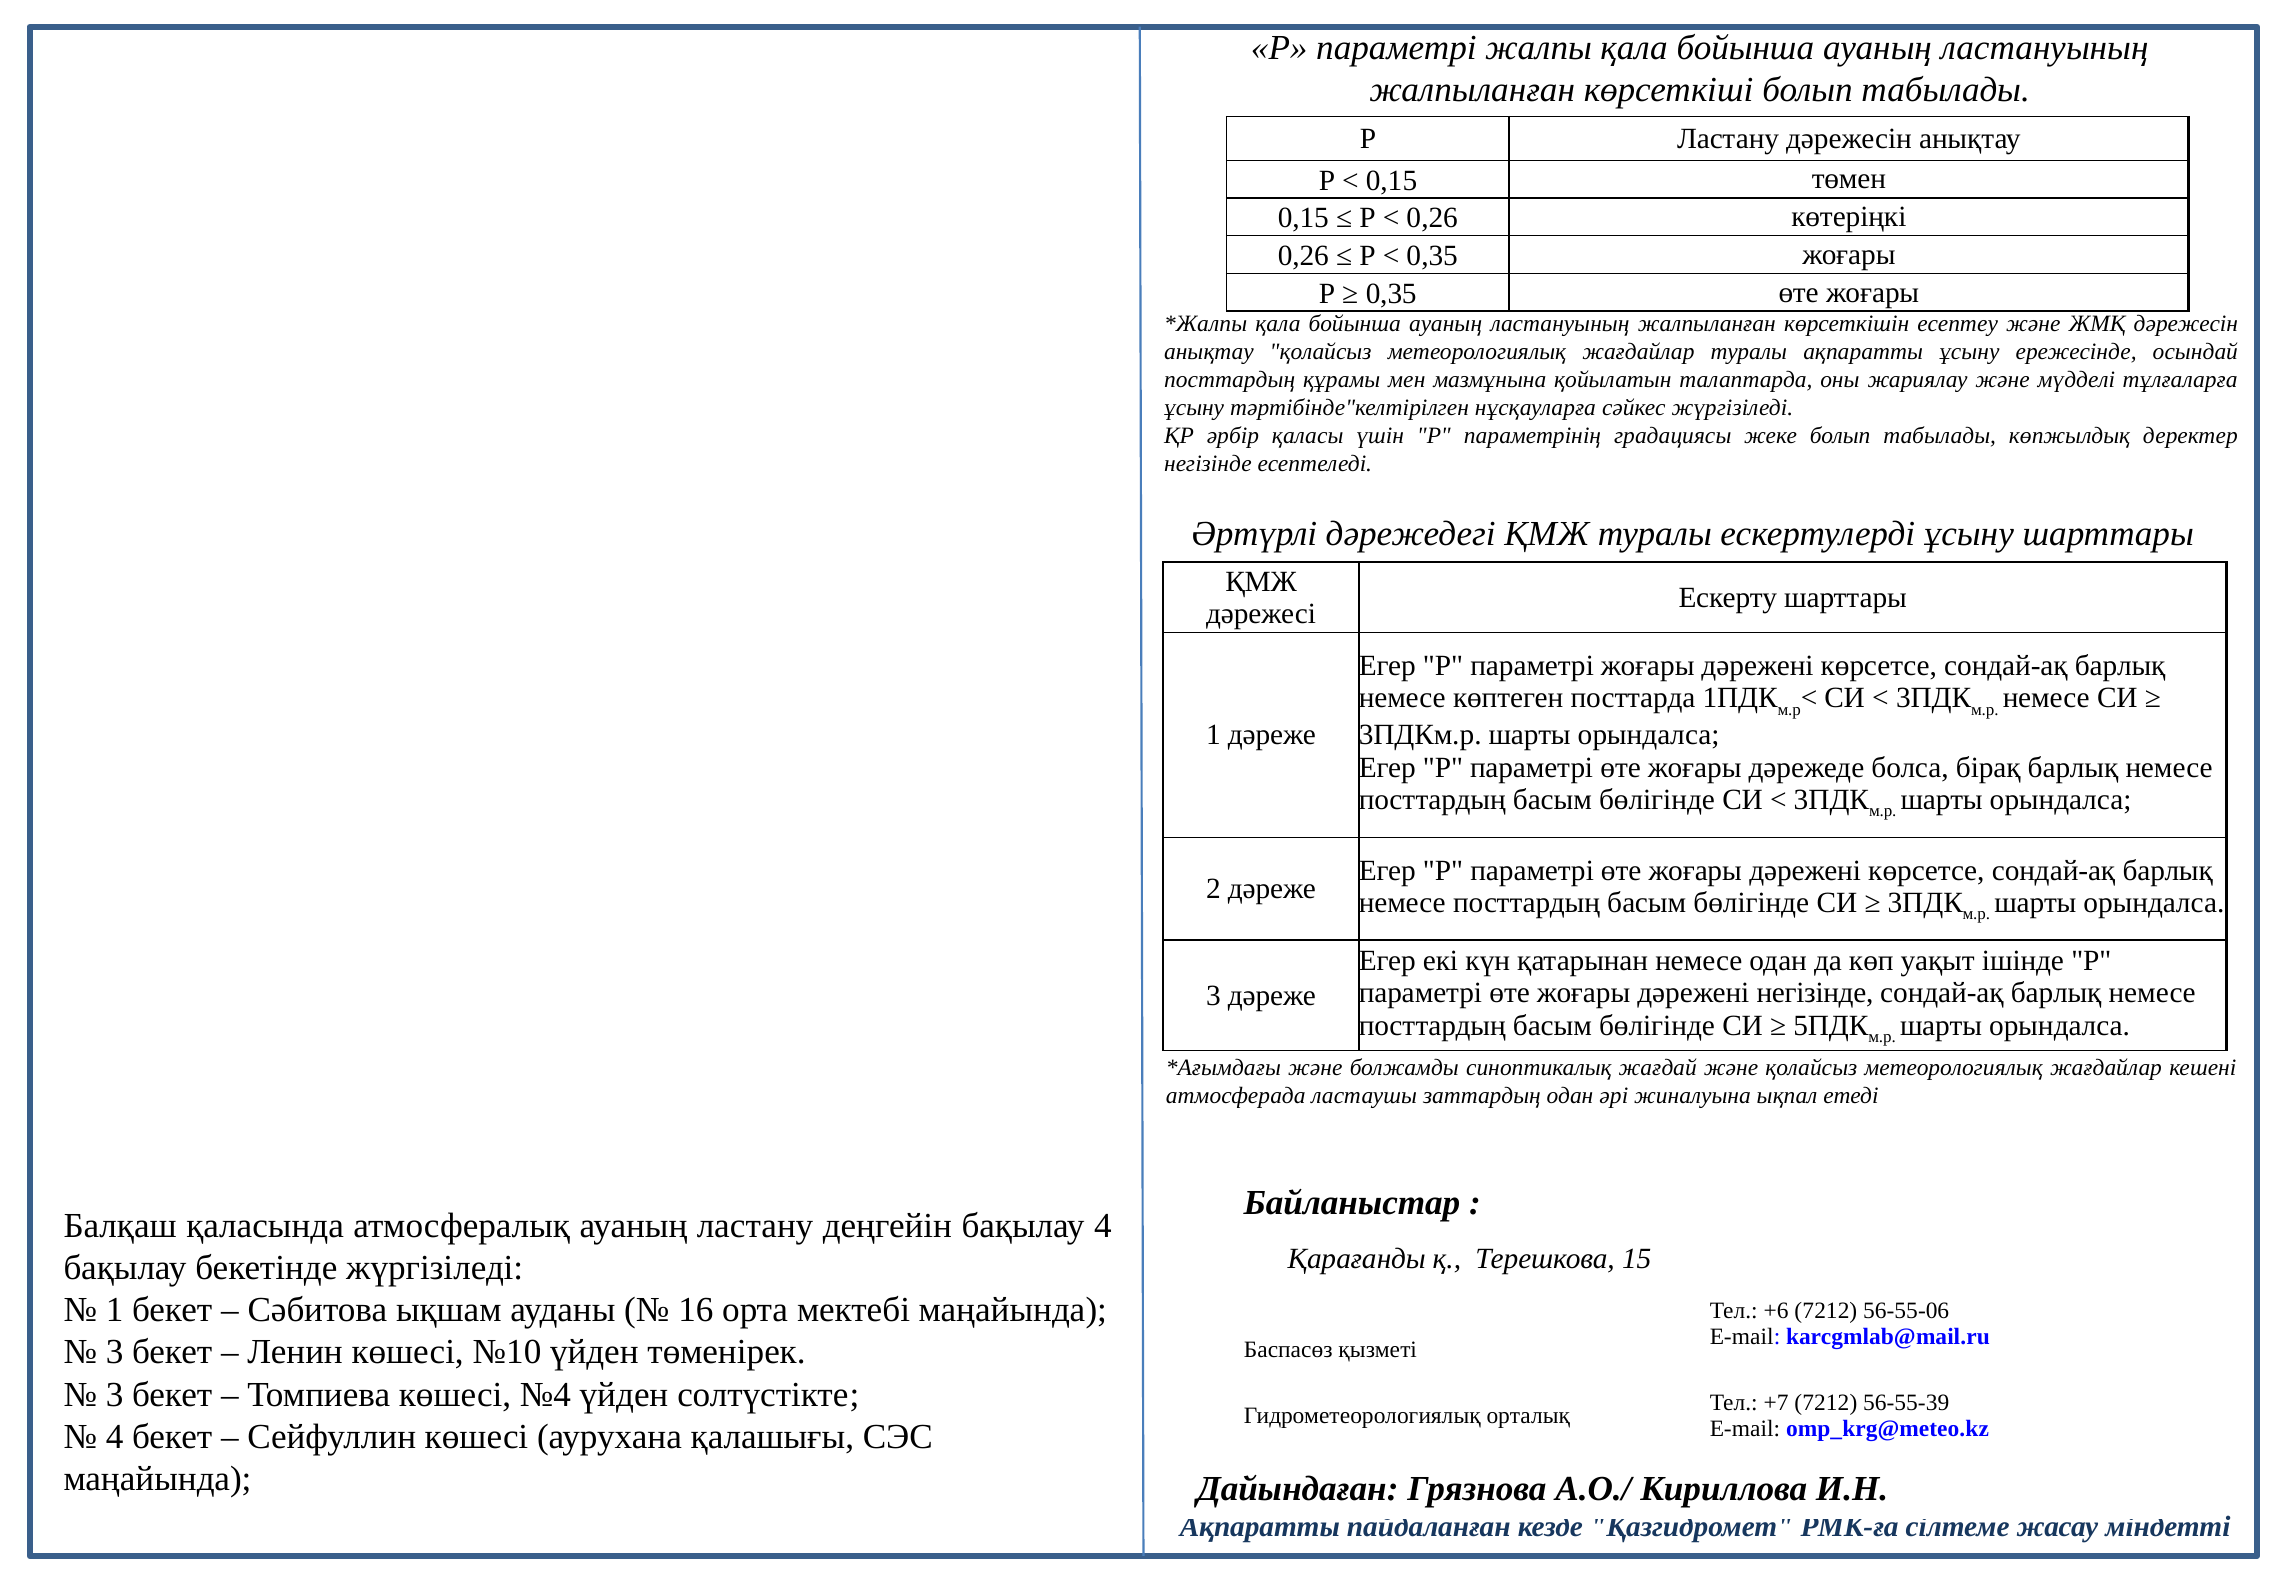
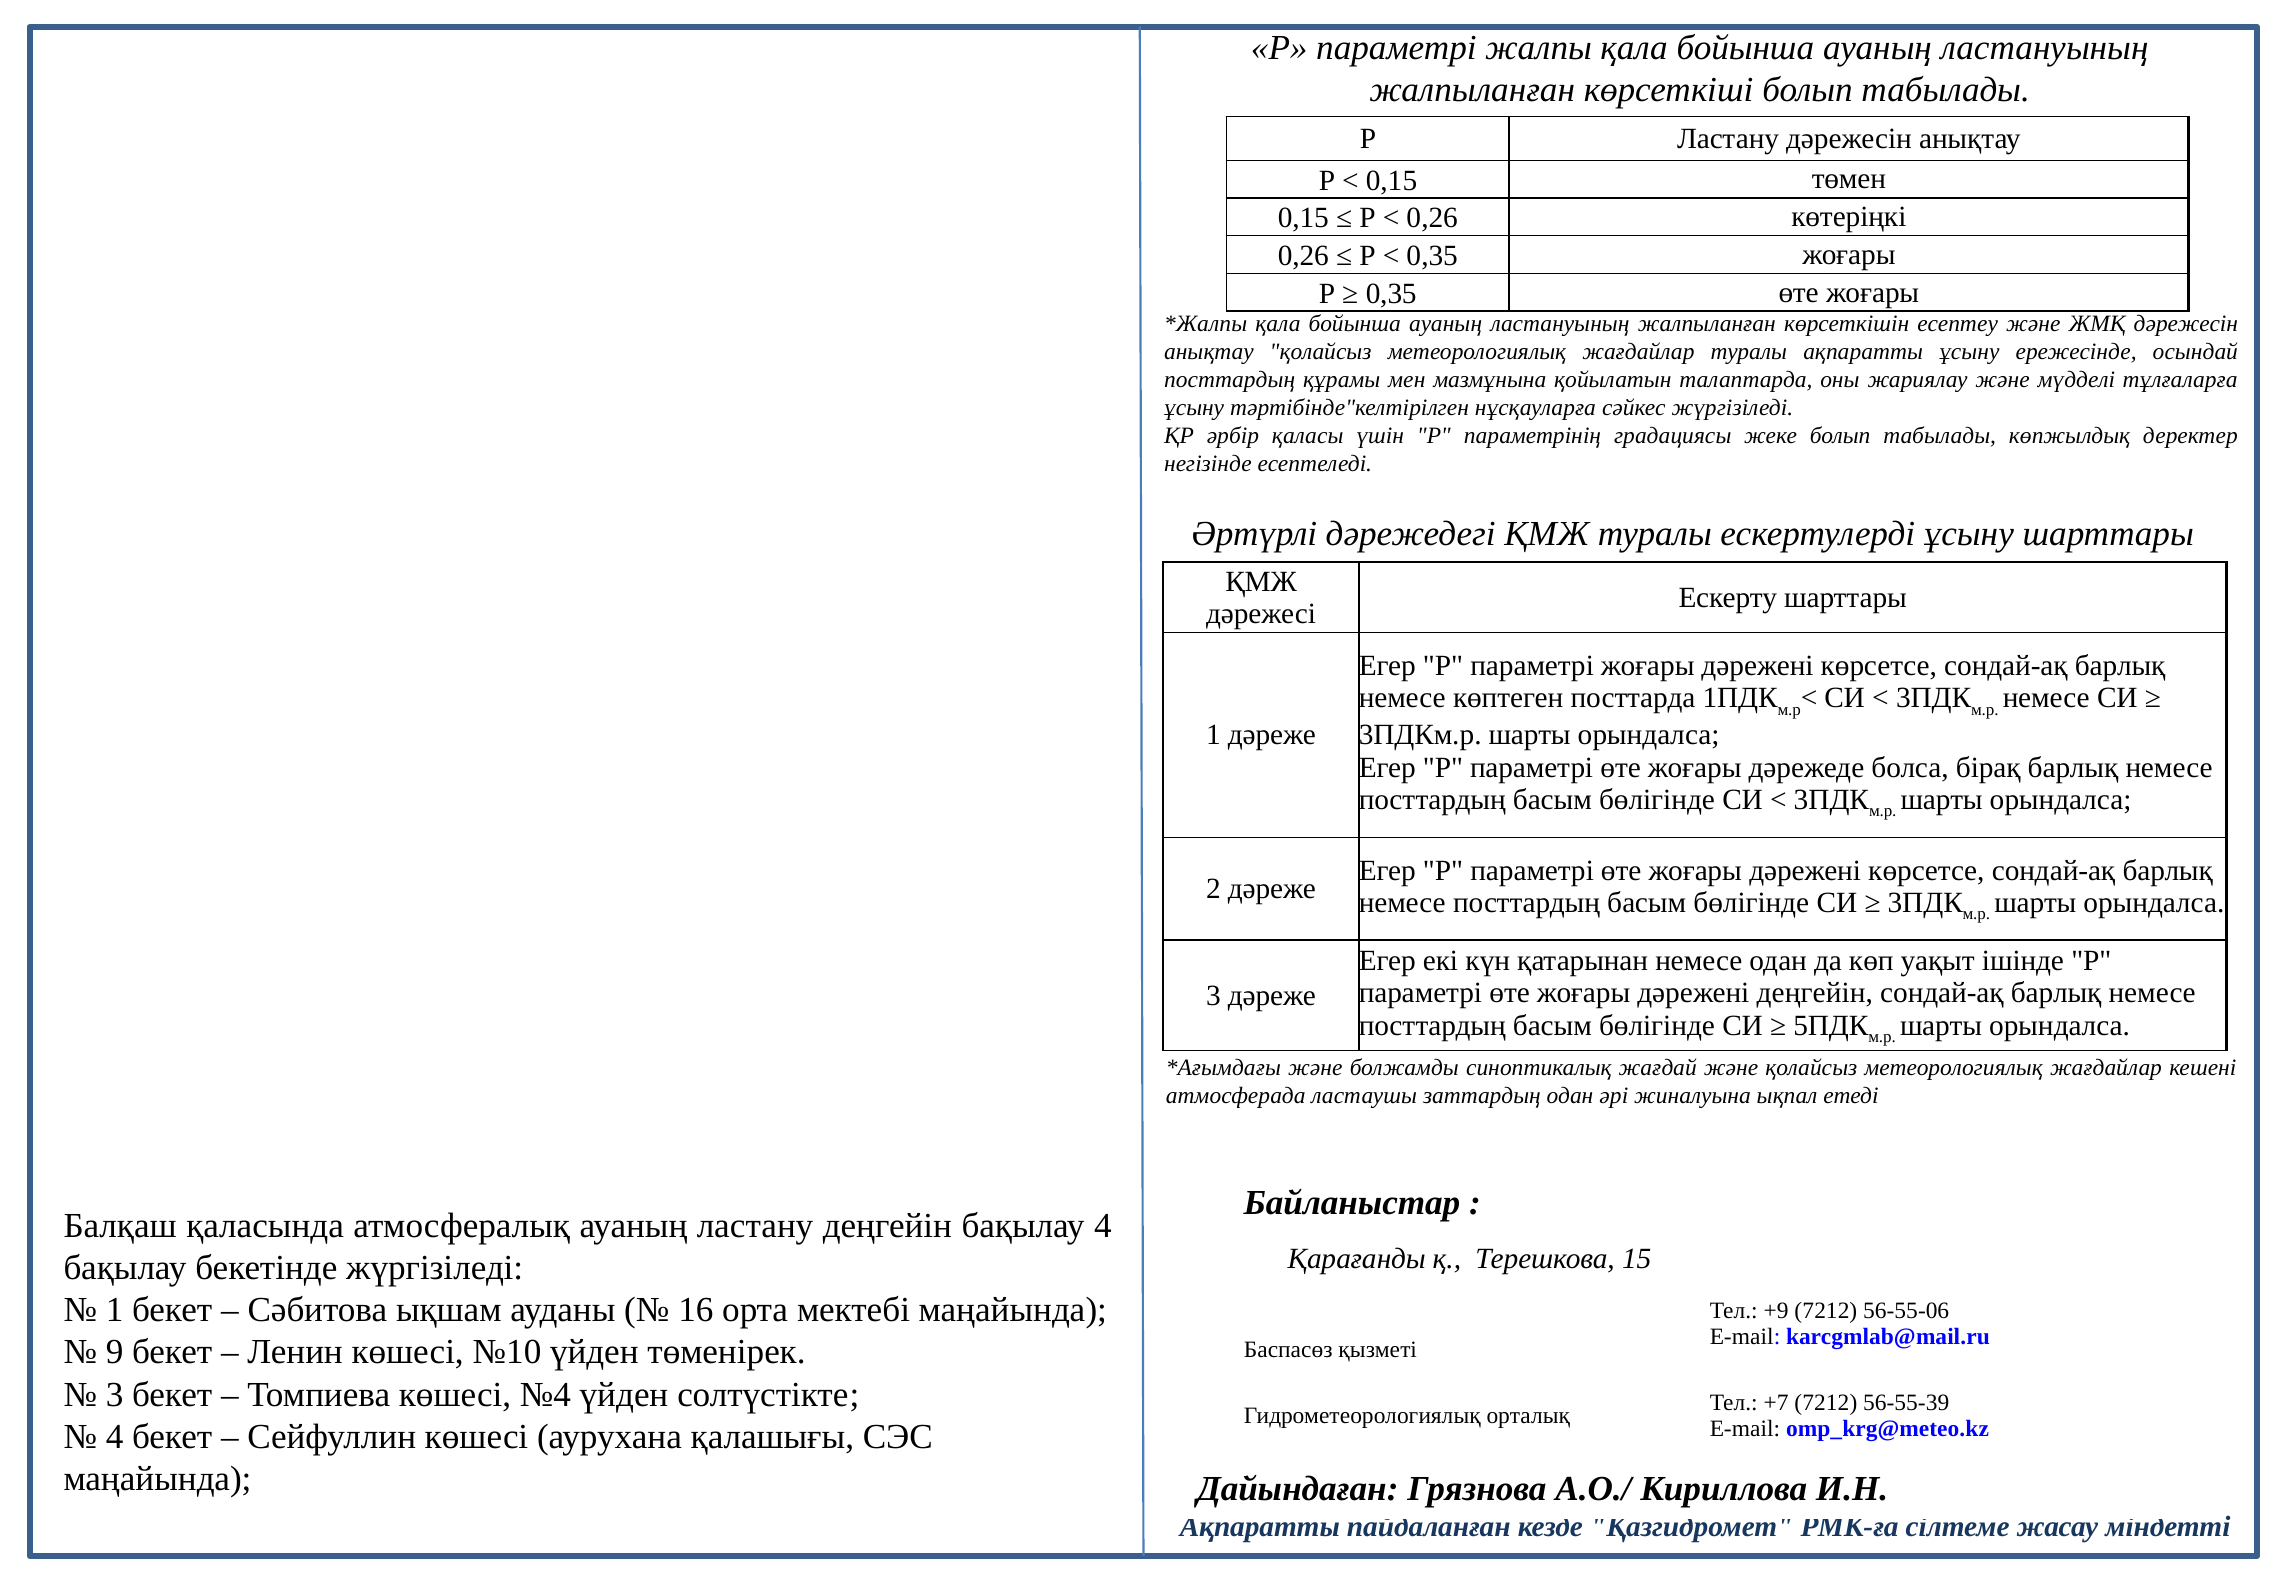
дәрежені негізінде: негізінде -> деңгейін
+6: +6 -> +9
3 at (115, 1353): 3 -> 9
